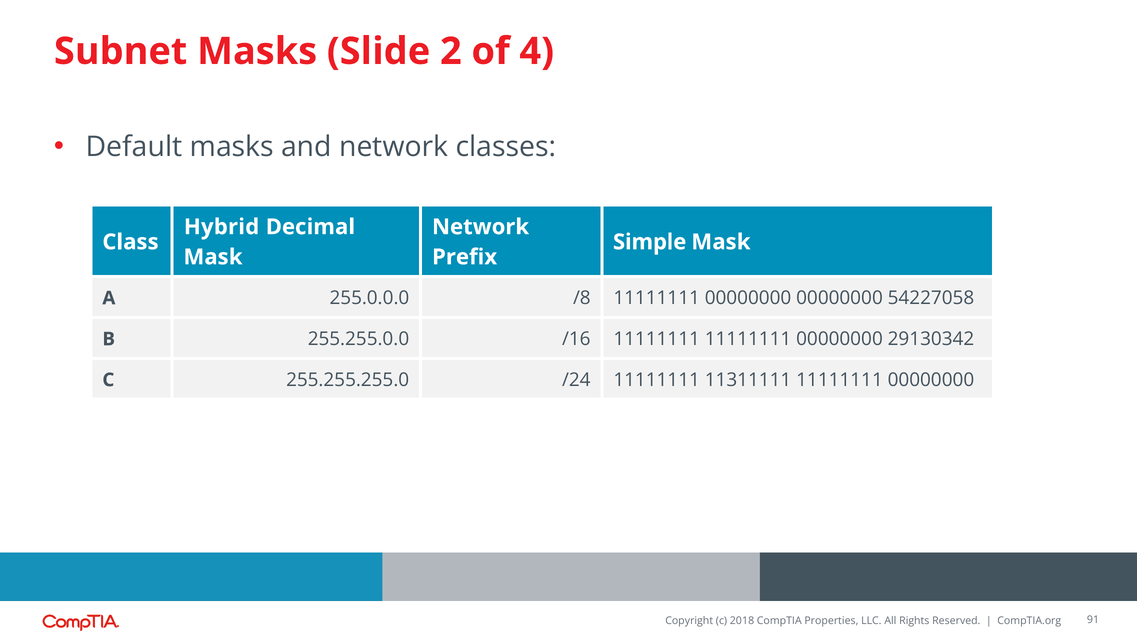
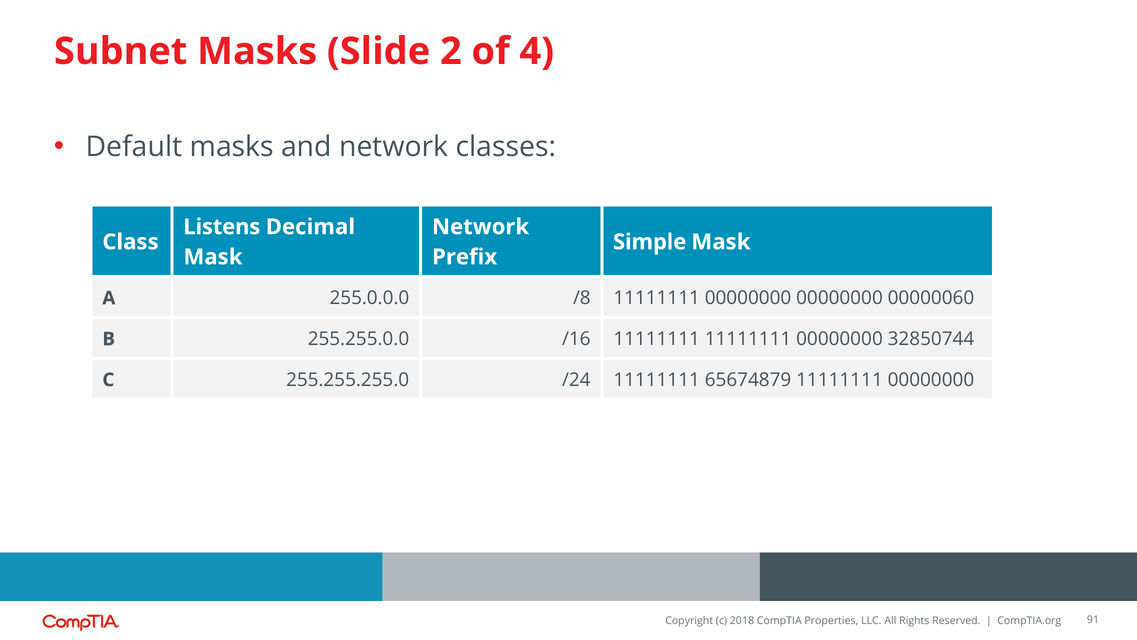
Hybrid: Hybrid -> Listens
54227058: 54227058 -> 00000060
29130342: 29130342 -> 32850744
11311111: 11311111 -> 65674879
